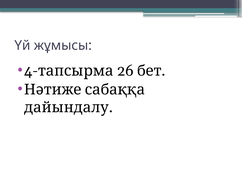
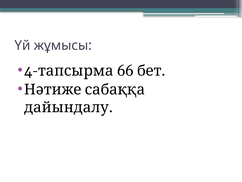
26: 26 -> 66
